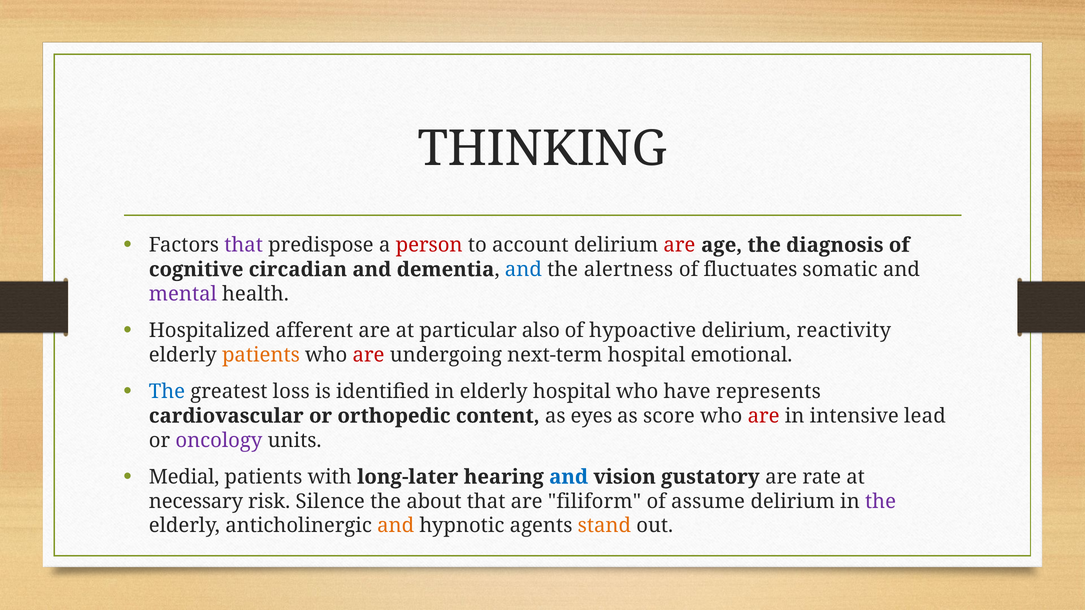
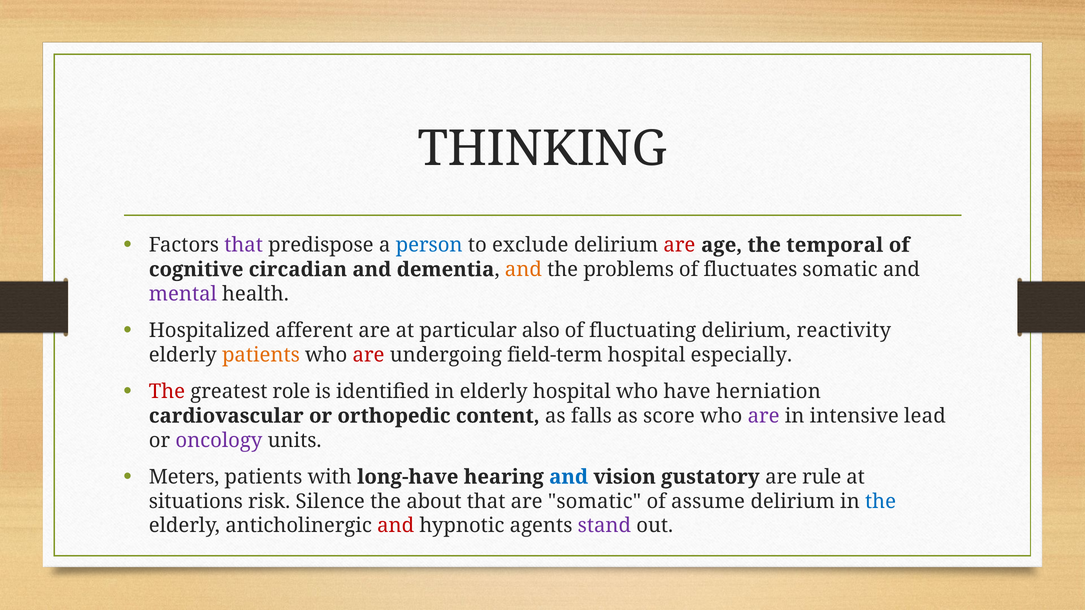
person colour: red -> blue
account: account -> exclude
diagnosis: diagnosis -> temporal
and at (523, 270) colour: blue -> orange
alertness: alertness -> problems
hypoactive: hypoactive -> fluctuating
next-term: next-term -> field-term
emotional: emotional -> especially
The at (167, 392) colour: blue -> red
loss: loss -> role
represents: represents -> herniation
eyes: eyes -> falls
are at (764, 416) colour: red -> purple
Medial: Medial -> Meters
long-later: long-later -> long-have
rate: rate -> rule
necessary: necessary -> situations
are filiform: filiform -> somatic
the at (881, 502) colour: purple -> blue
and at (396, 526) colour: orange -> red
stand colour: orange -> purple
